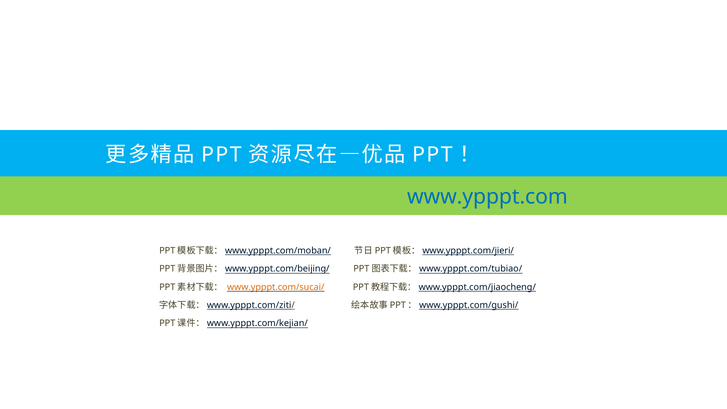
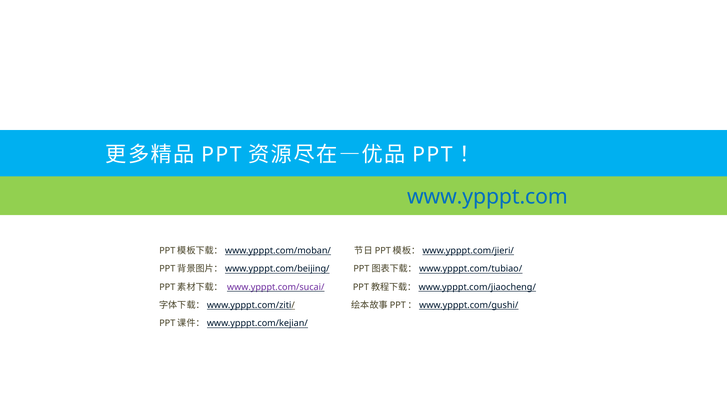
www.ypppt.com/sucai/ colour: orange -> purple
